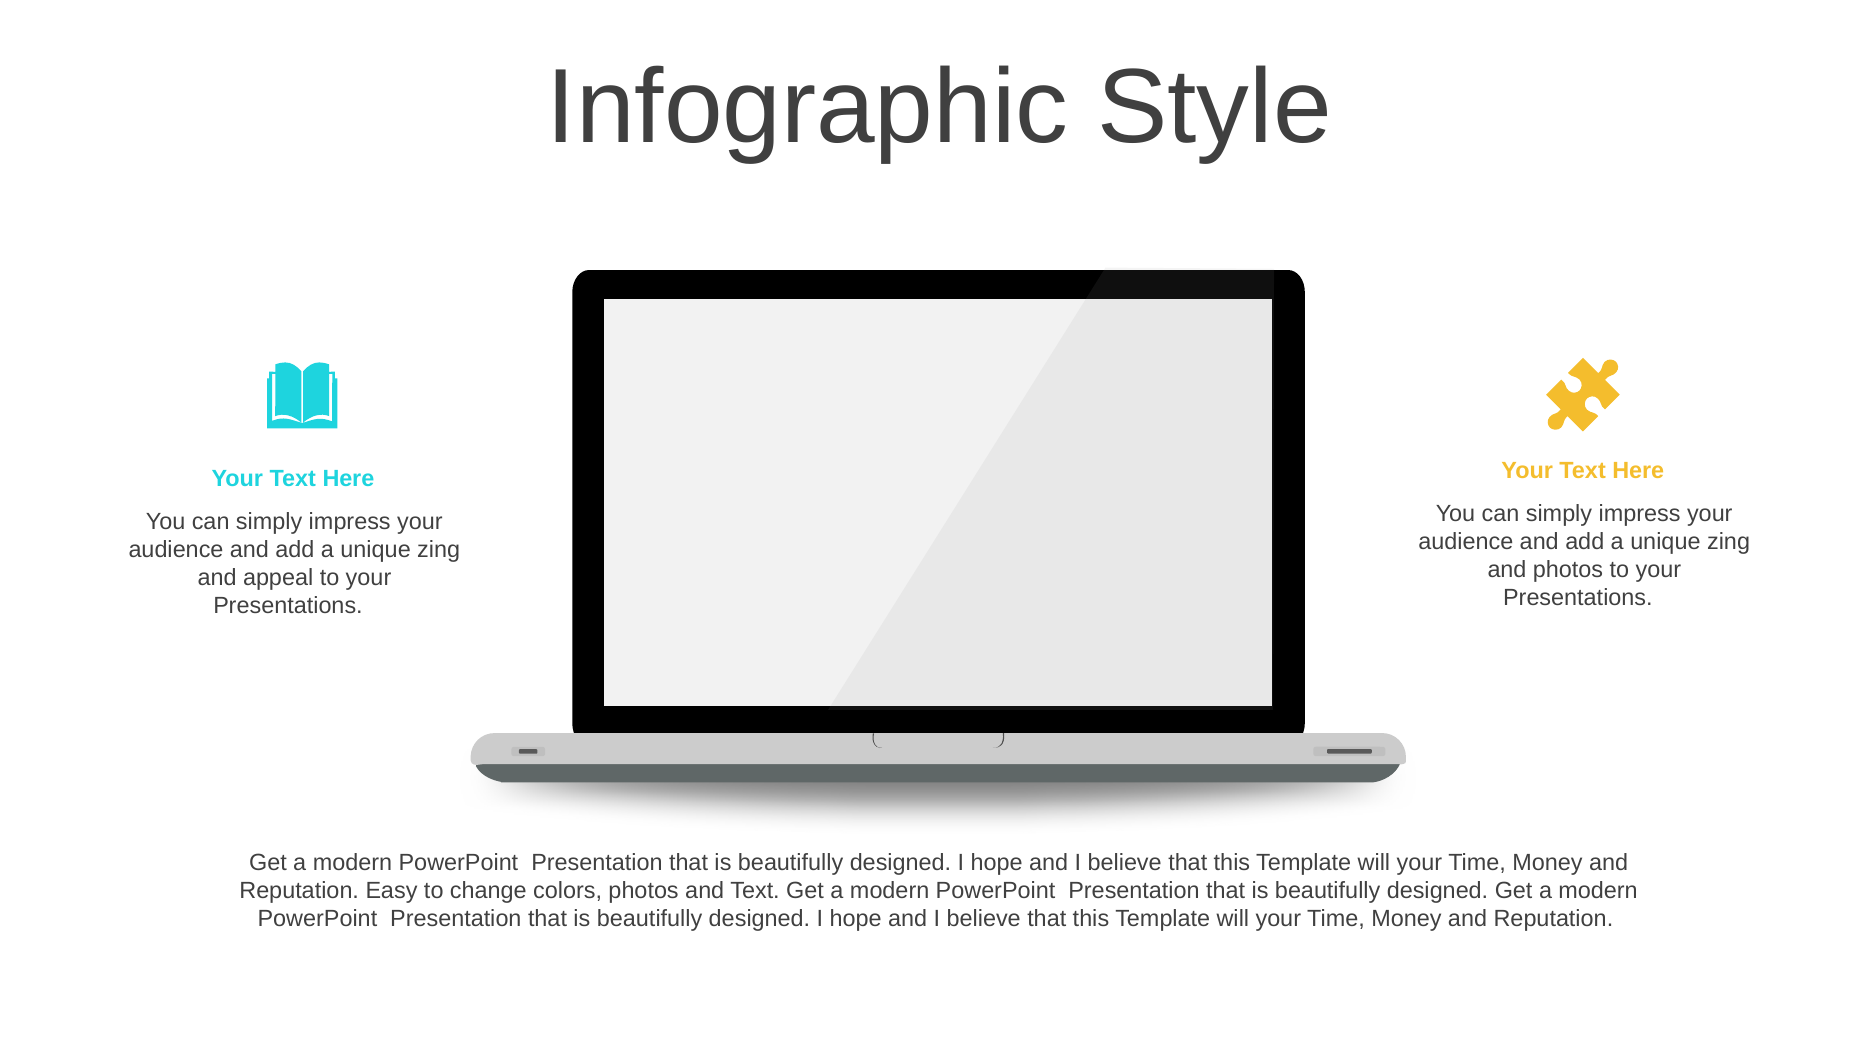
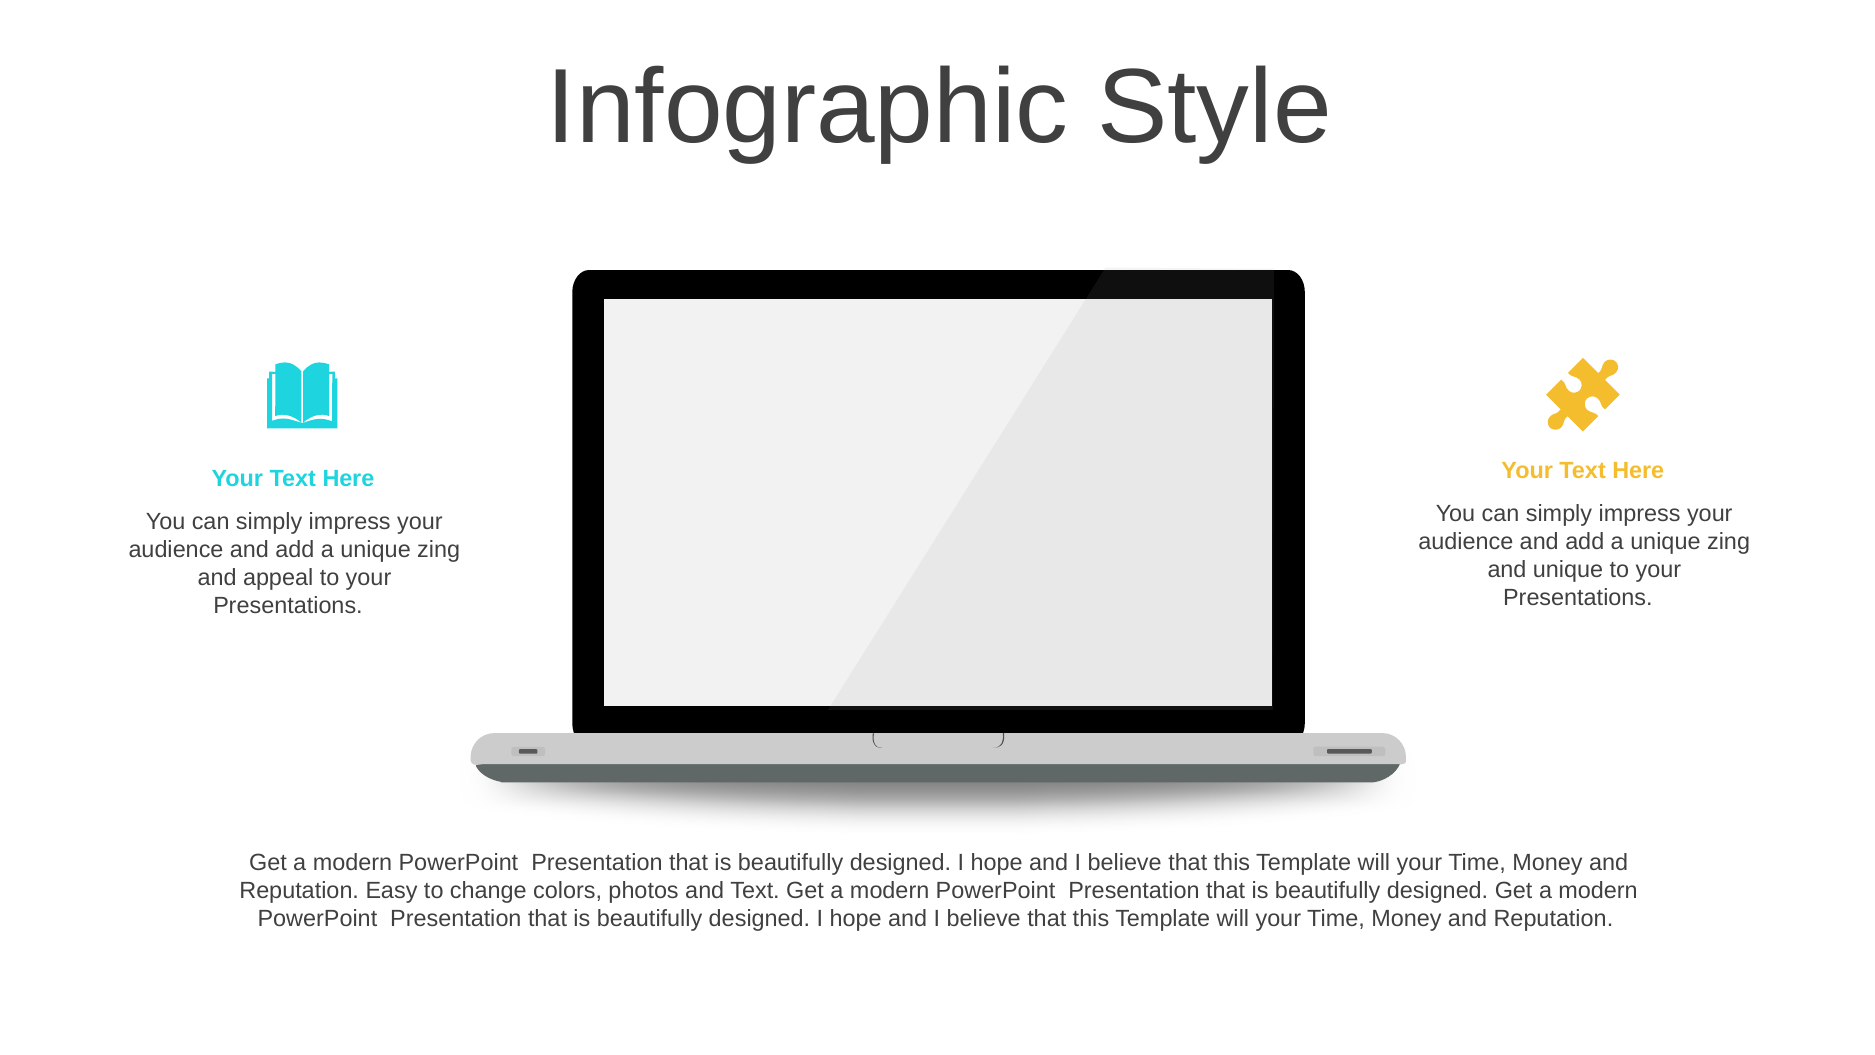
and photos: photos -> unique
